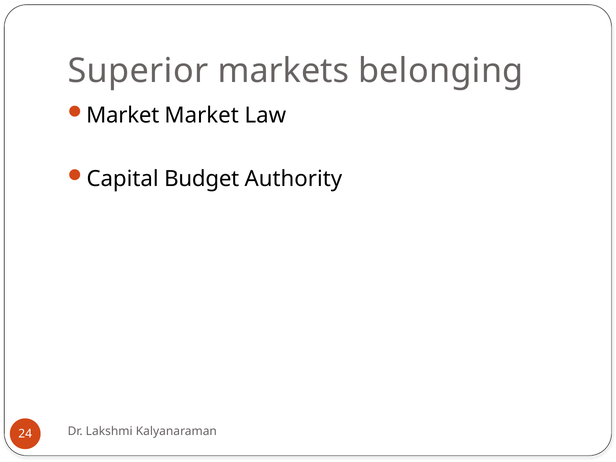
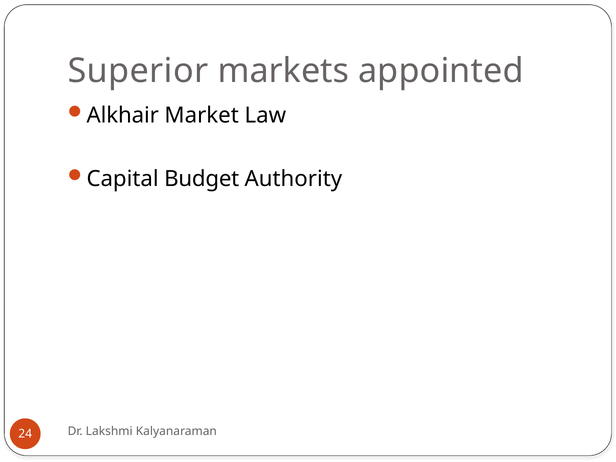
belonging: belonging -> appointed
Market at (123, 115): Market -> Alkhair
